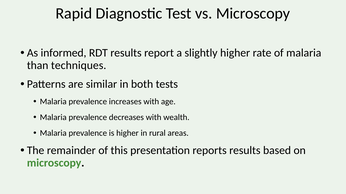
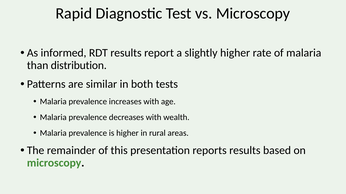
techniques: techniques -> distribution
